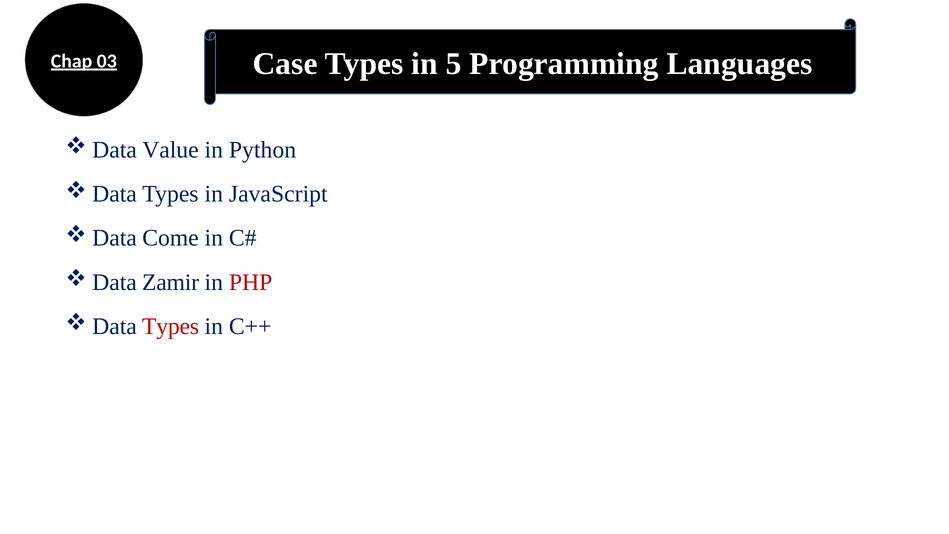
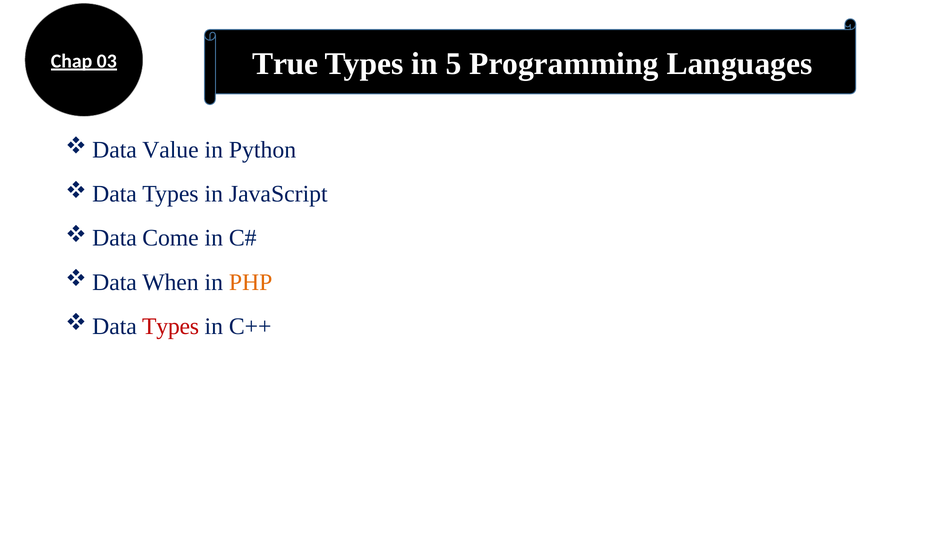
Case: Case -> True
Zamir: Zamir -> When
PHP colour: red -> orange
